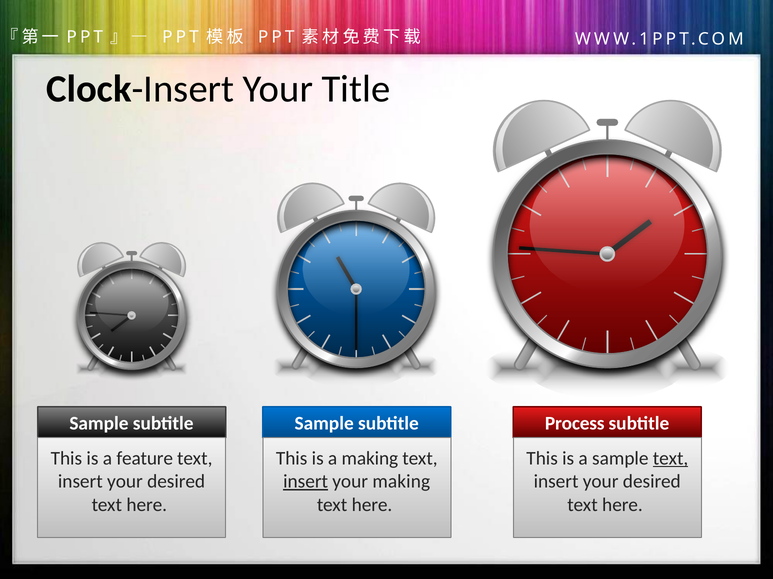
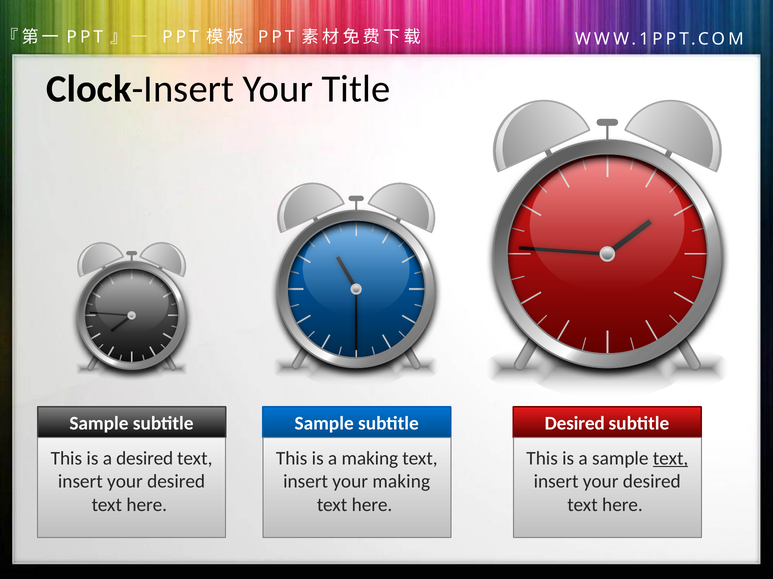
Process at (575, 424): Process -> Desired
a feature: feature -> desired
insert at (306, 482) underline: present -> none
